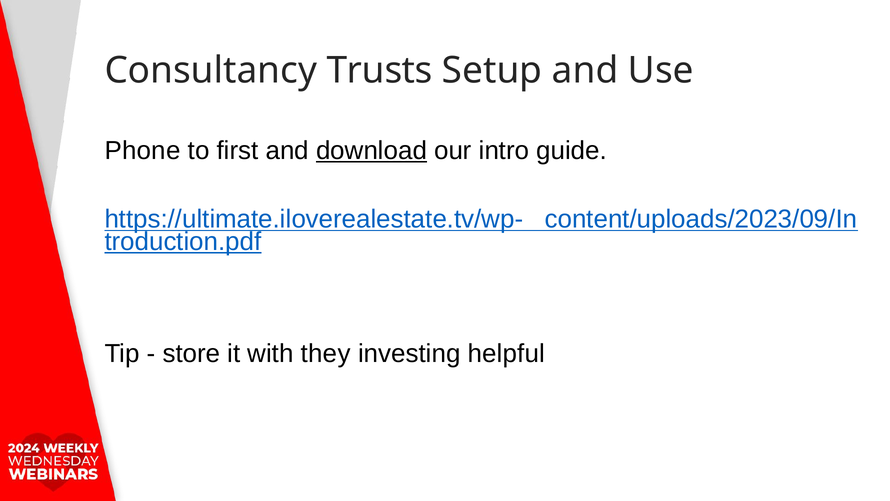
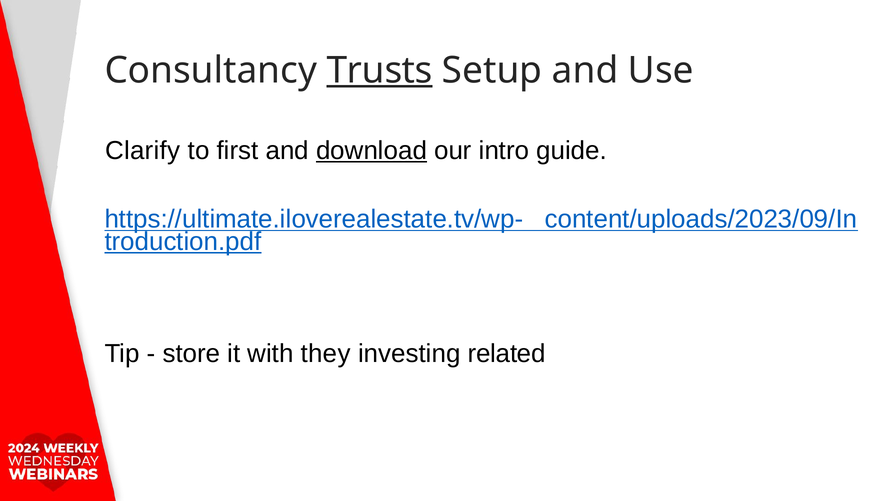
Trusts underline: none -> present
Phone: Phone -> Clarify
helpful: helpful -> related
